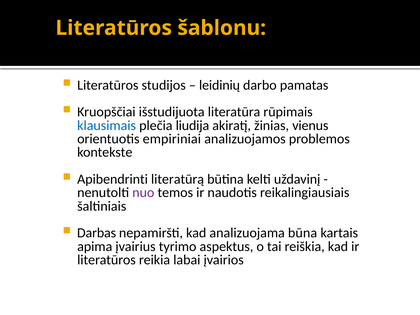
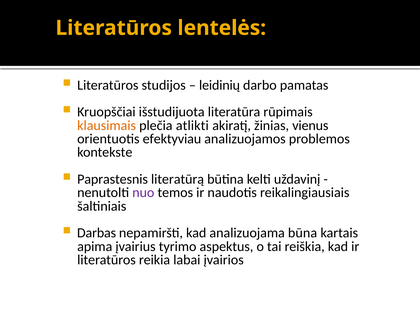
šablonu: šablonu -> lentelės
klausimais colour: blue -> orange
liudija: liudija -> atlikti
empiriniai: empiriniai -> efektyviau
Apibendrinti: Apibendrinti -> Paprastesnis
